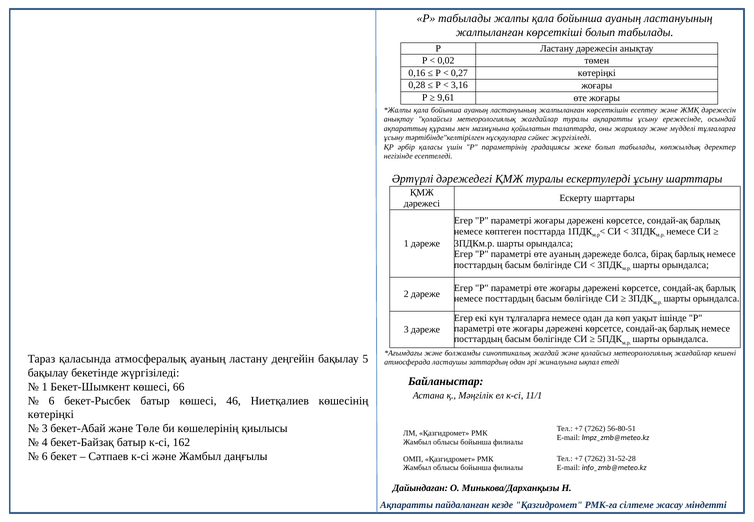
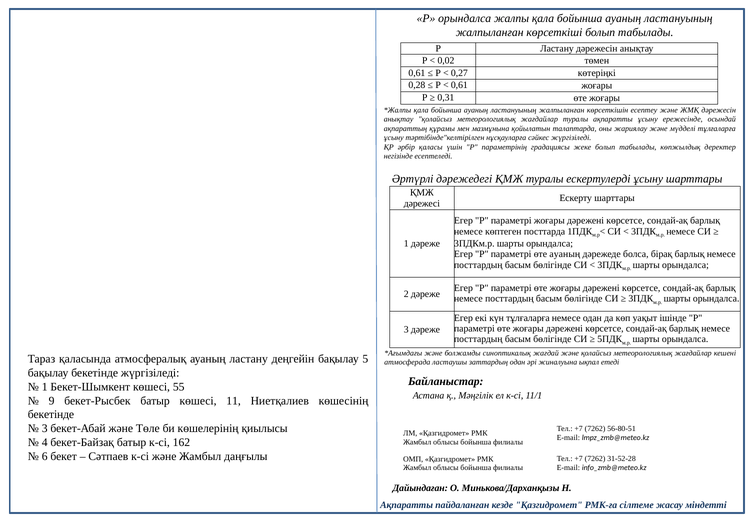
Р табылады: табылады -> орындалса
0,16 at (417, 73): 0,16 -> 0,61
3,16 at (459, 85): 3,16 -> 0,61
9,61: 9,61 -> 0,31
66: 66 -> 55
6 at (52, 401): 6 -> 9
46: 46 -> 11
көтеріңкі at (51, 415): көтеріңкі -> бекетінде
